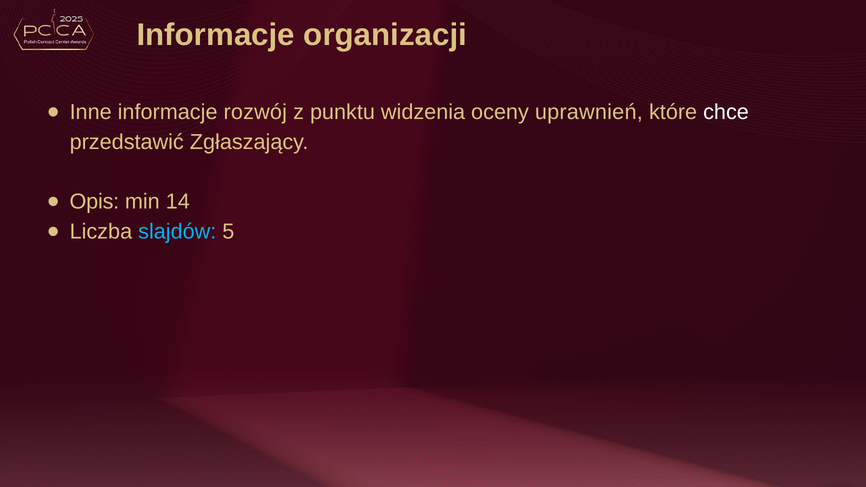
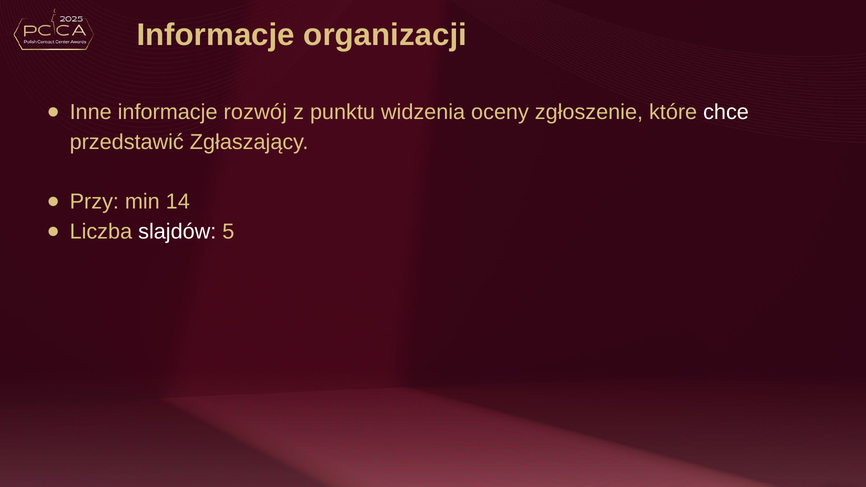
uprawnień: uprawnień -> zgłoszenie
Opis: Opis -> Przy
slajdów colour: light blue -> white
